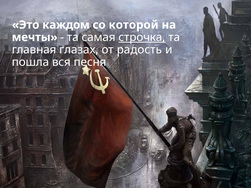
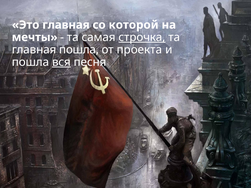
Это каждом: каждом -> главная
главная глазах: глазах -> пошла
радость: радость -> проекта
вся underline: none -> present
